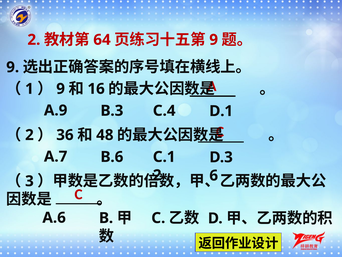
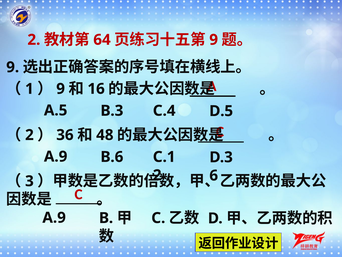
A.9: A.9 -> A.5
D.1: D.1 -> D.5
A.7 at (56, 156): A.7 -> A.9
A.6 at (54, 217): A.6 -> A.9
